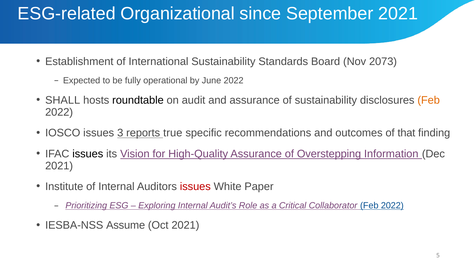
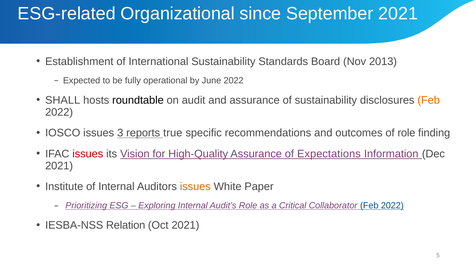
2073: 2073 -> 2013
of that: that -> role
issues at (88, 154) colour: black -> red
Overstepping: Overstepping -> Expectations
issues at (195, 186) colour: red -> orange
Assume: Assume -> Relation
